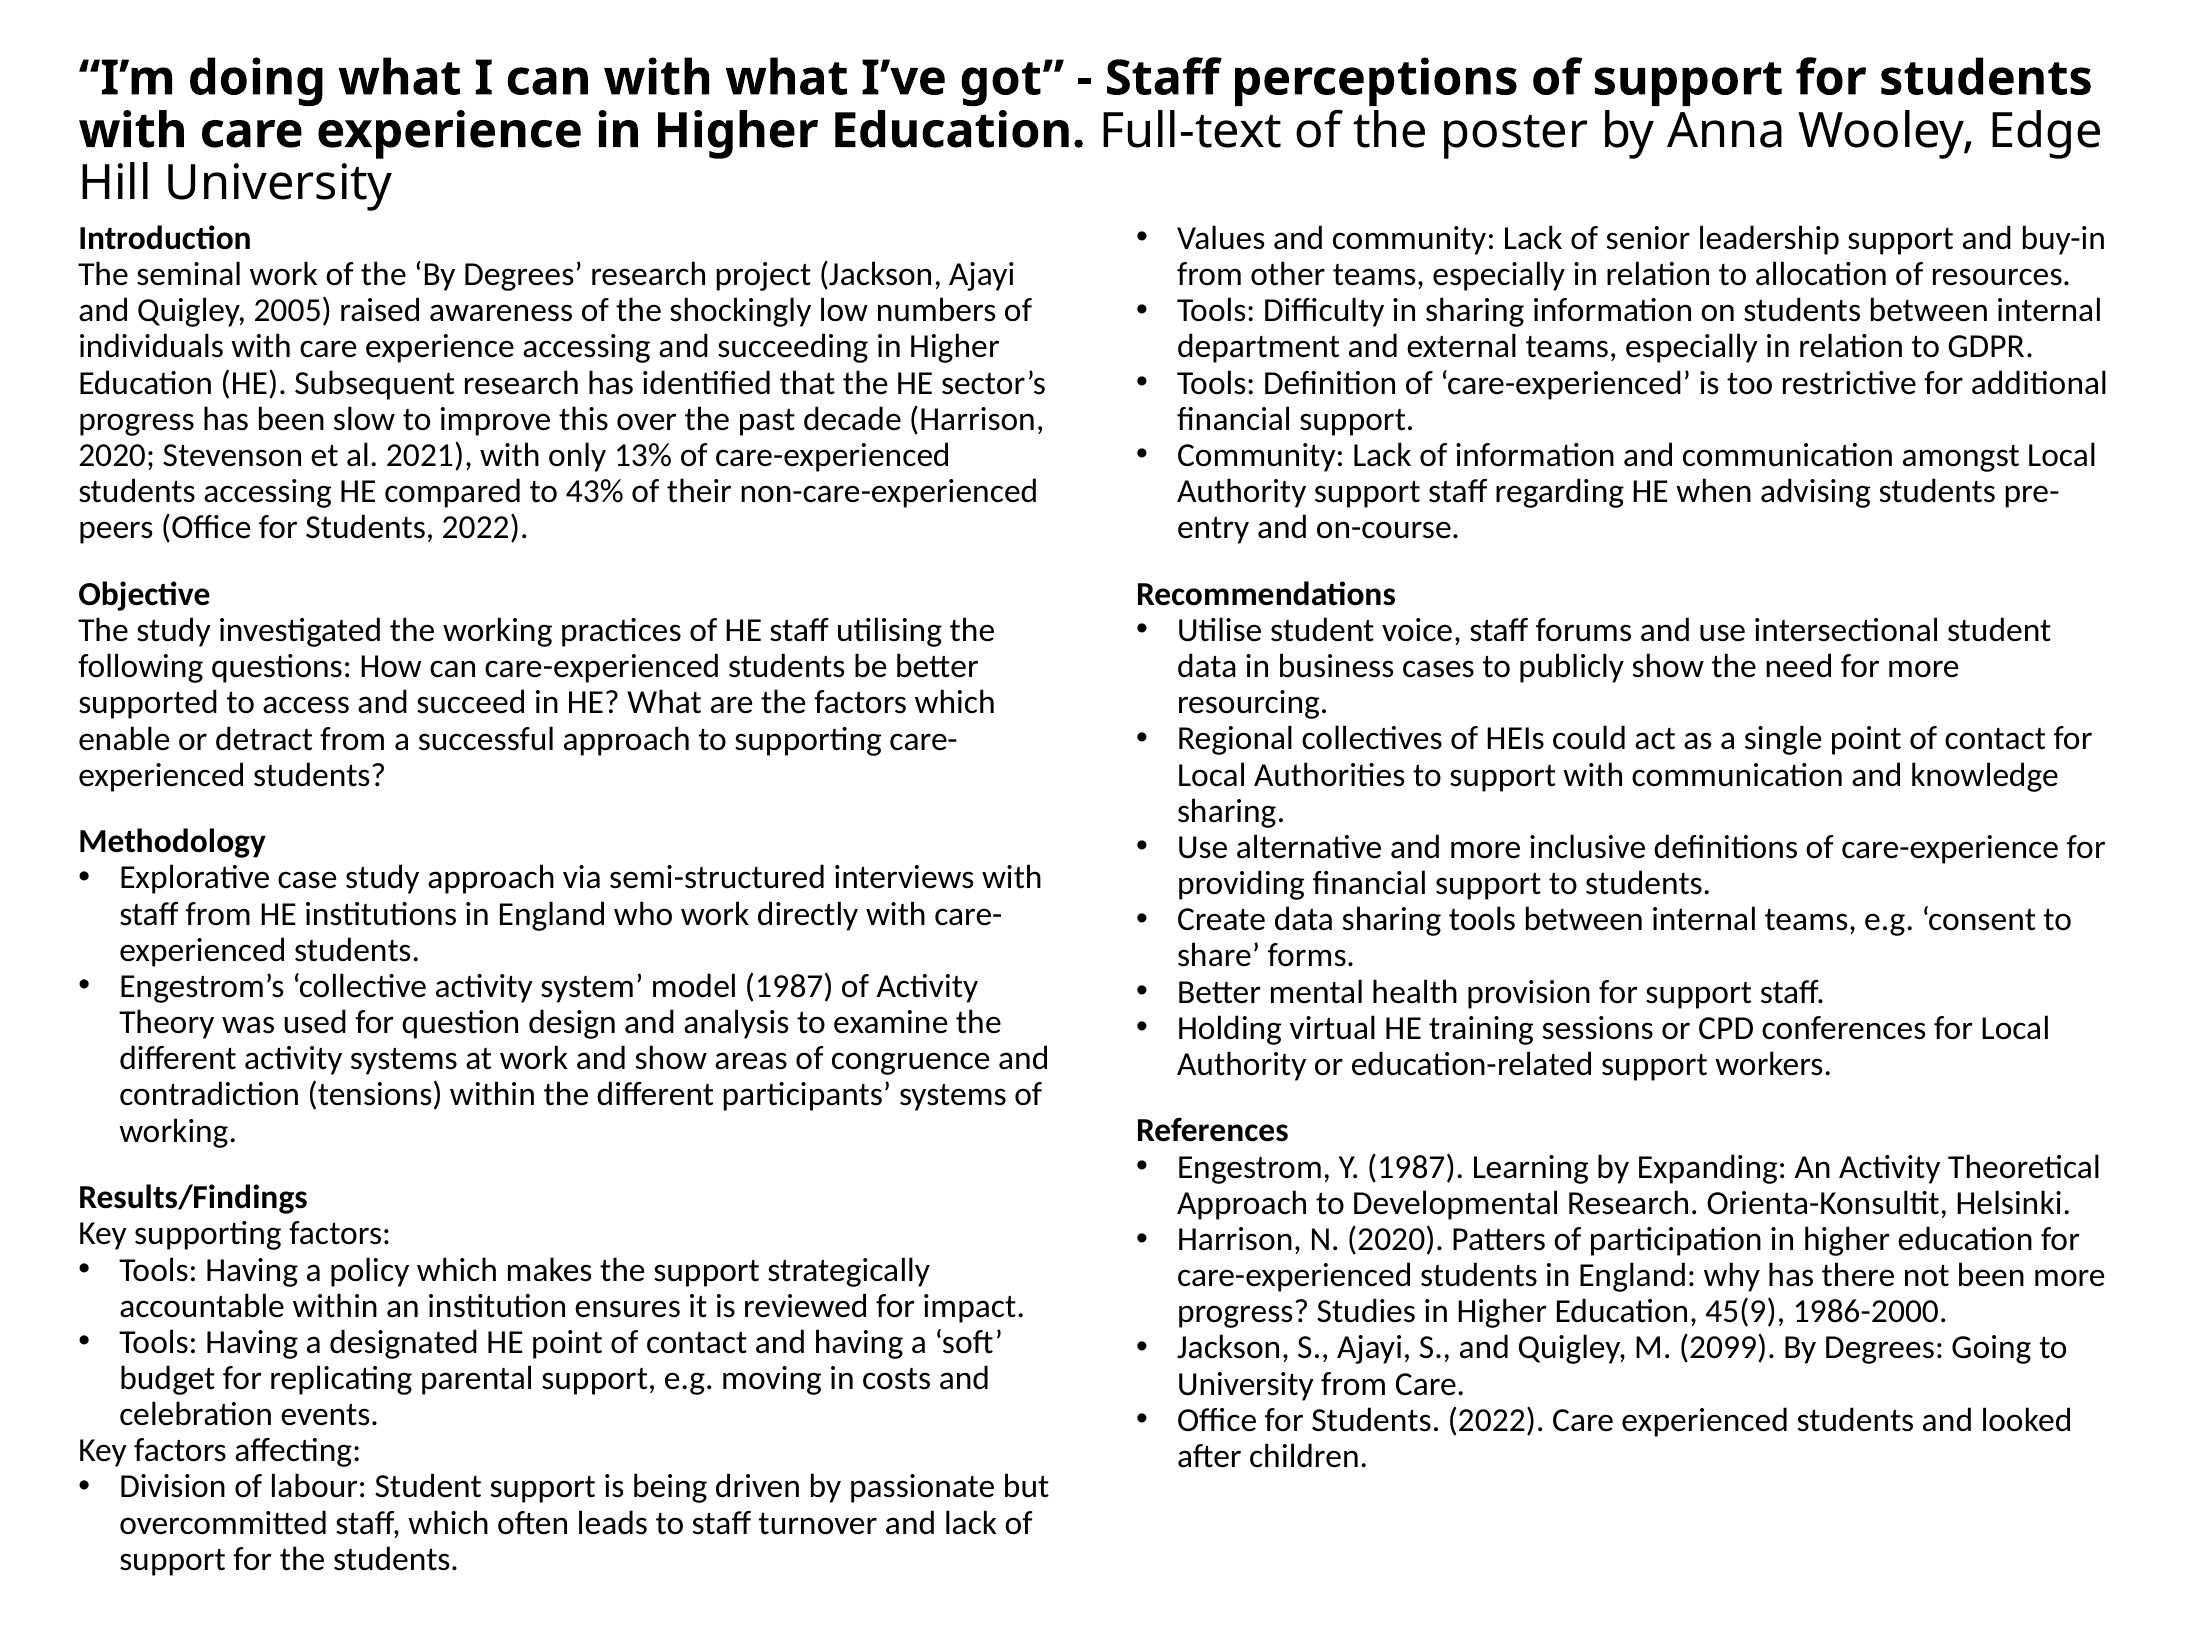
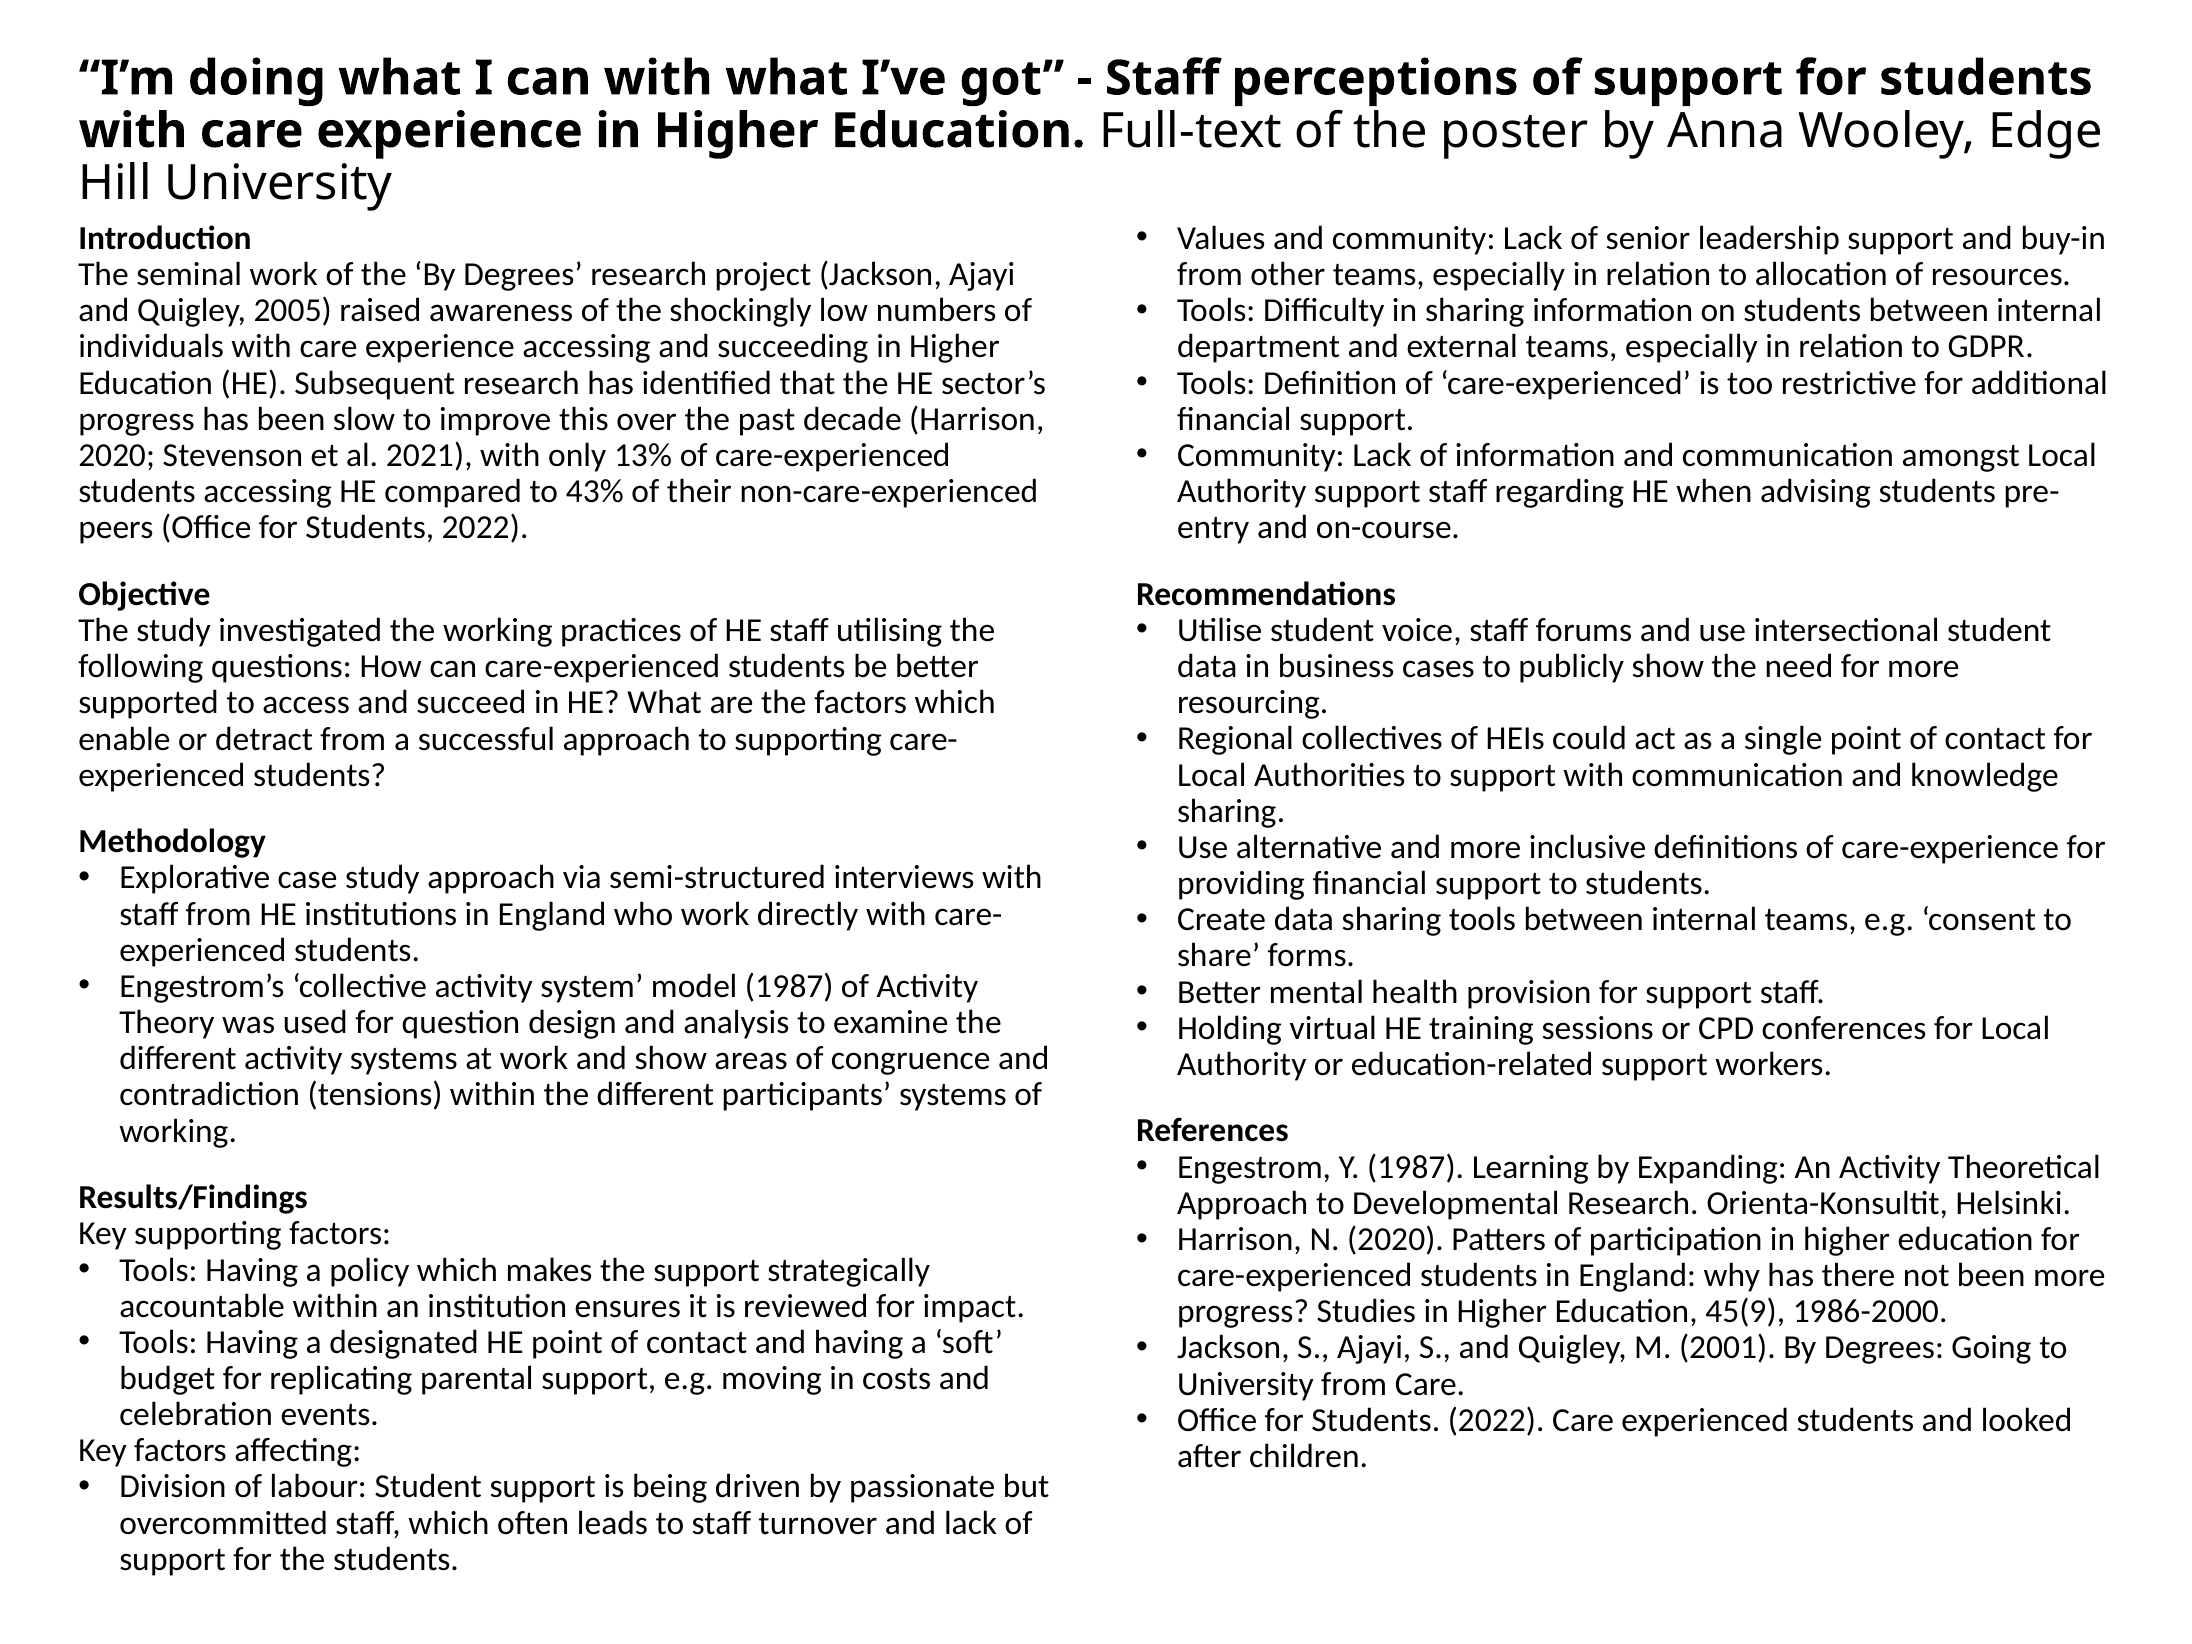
2099: 2099 -> 2001
